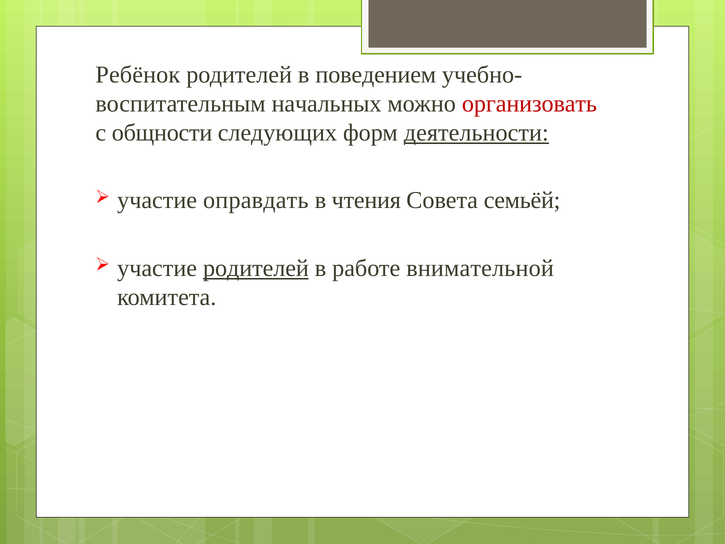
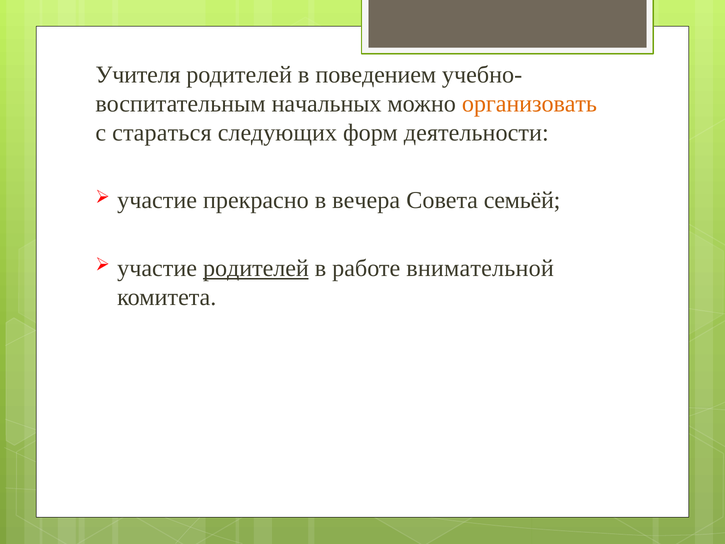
Ребёнок: Ребёнок -> Учителя
организовать colour: red -> orange
общности: общности -> стараться
деятельности underline: present -> none
оправдать: оправдать -> прекрасно
чтения: чтения -> вечера
